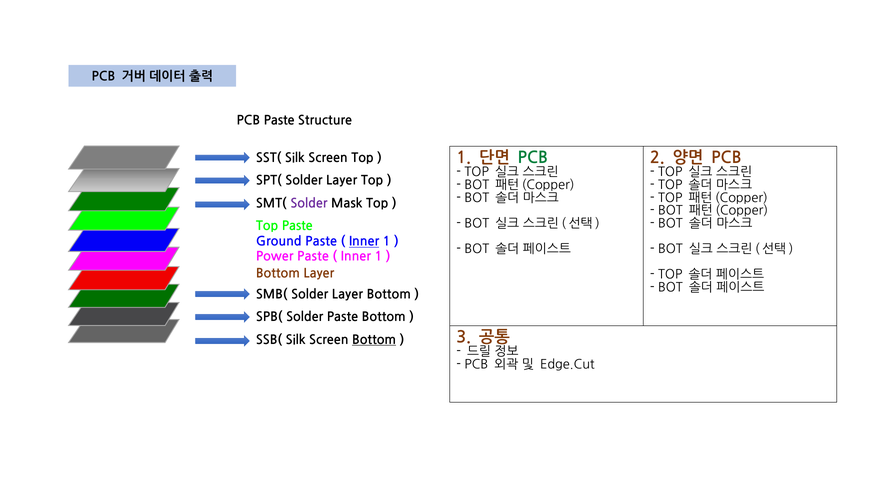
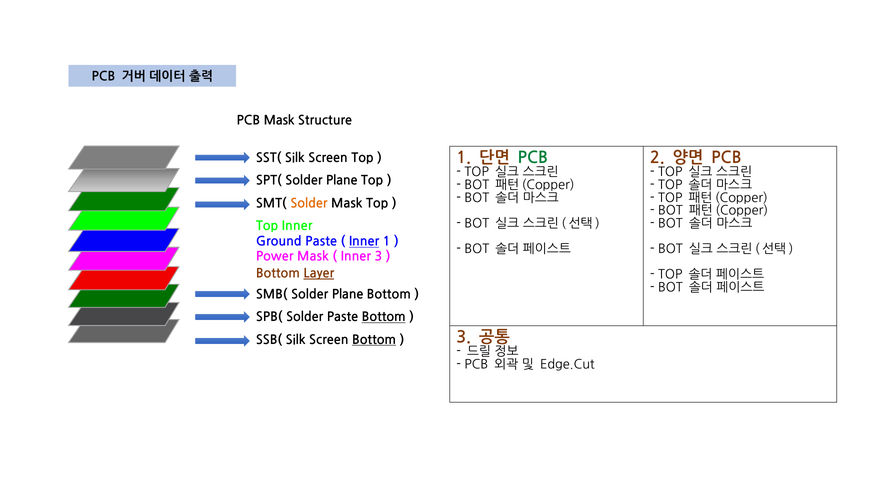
PCB Paste: Paste -> Mask
SPT( Solder Layer: Layer -> Plane
Solder at (309, 203) colour: purple -> orange
Top Paste: Paste -> Inner
Power Paste: Paste -> Mask
1 at (378, 256): 1 -> 3
Layer at (319, 273) underline: none -> present
SMB( Solder Layer: Layer -> Plane
Bottom at (384, 317) underline: none -> present
